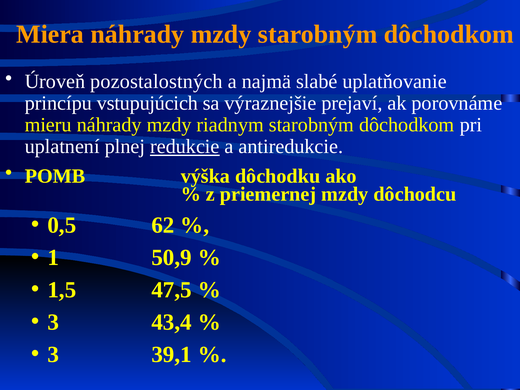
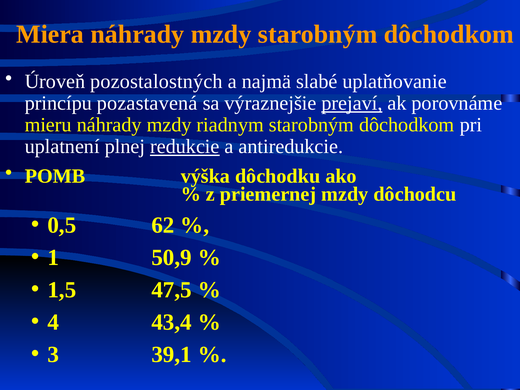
vstupujúcich: vstupujúcich -> pozastavená
prejaví underline: none -> present
3 at (53, 322): 3 -> 4
